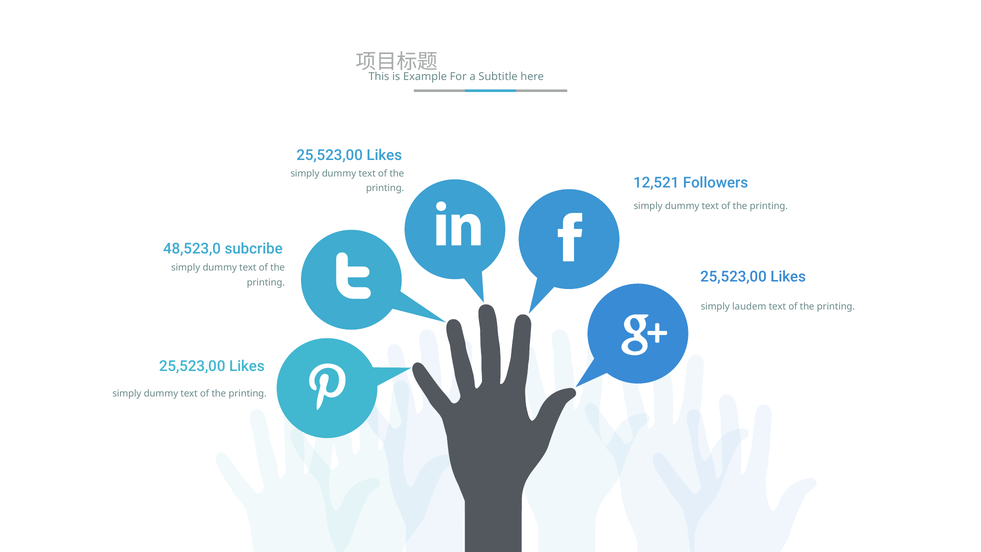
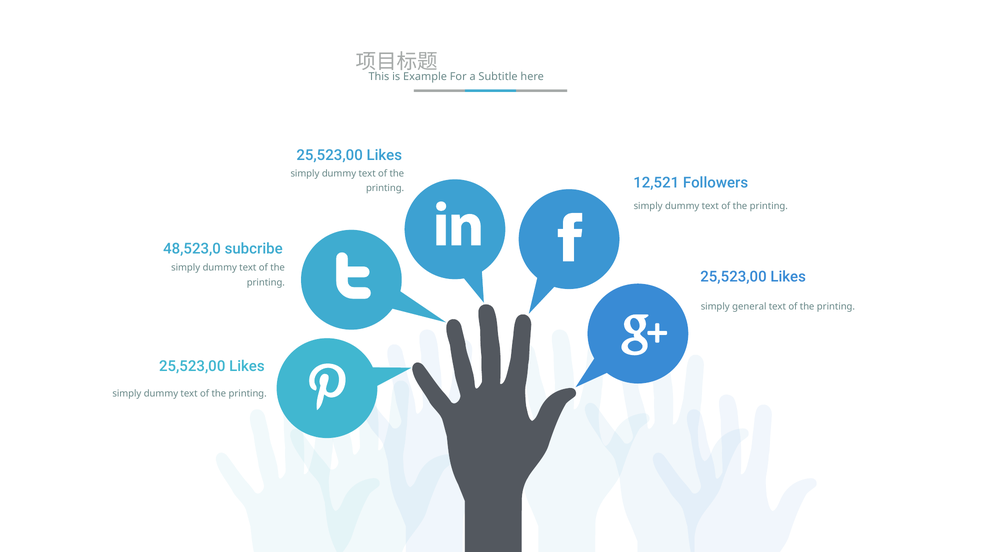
laudem: laudem -> general
